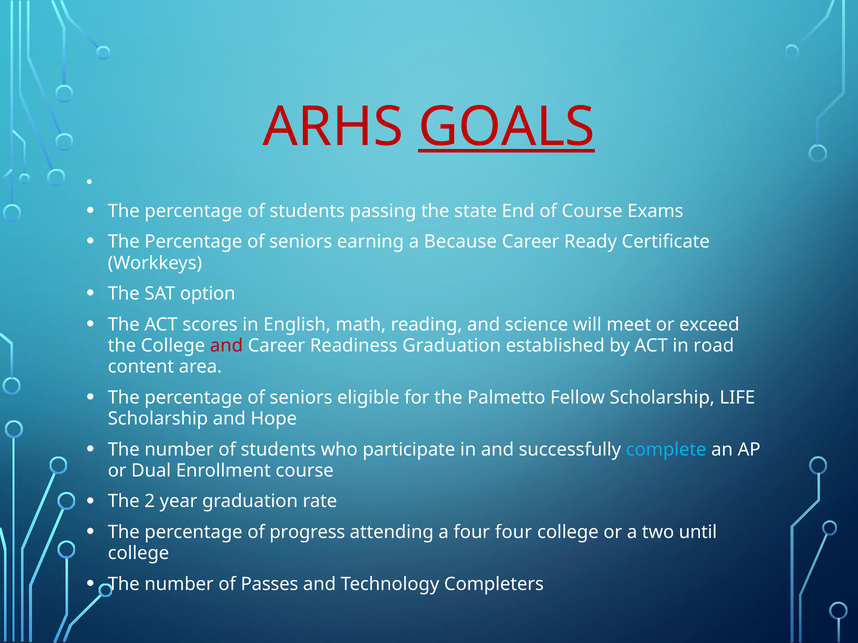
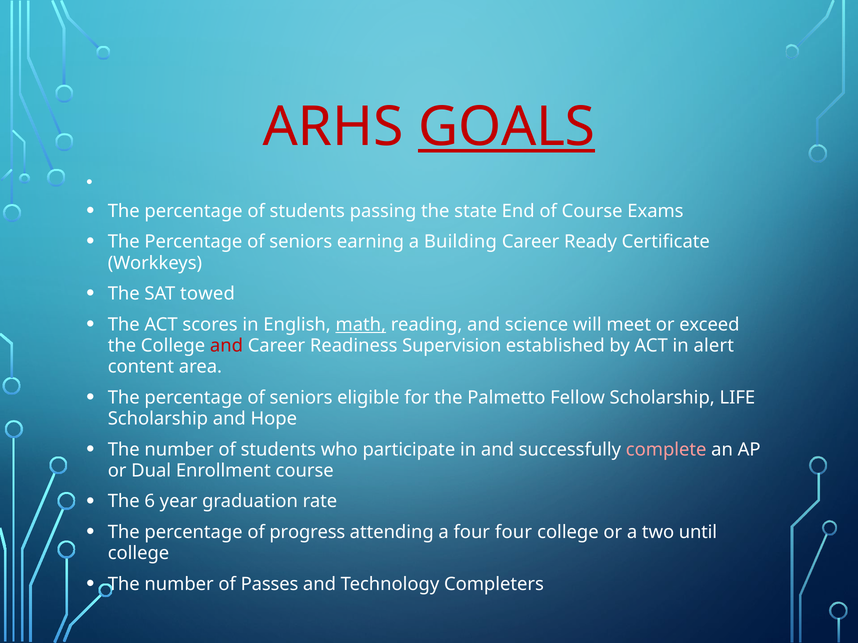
Because: Because -> Building
option: option -> towed
math underline: none -> present
Readiness Graduation: Graduation -> Supervision
road: road -> alert
complete colour: light blue -> pink
2: 2 -> 6
